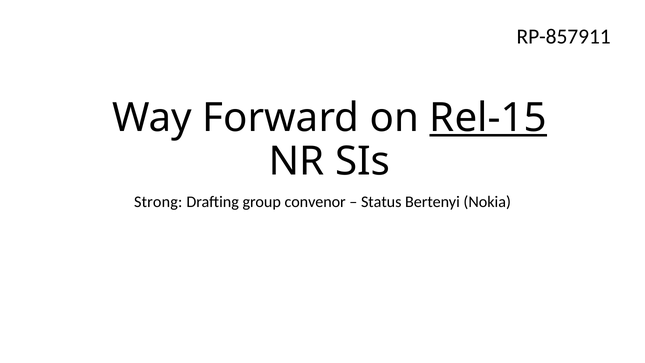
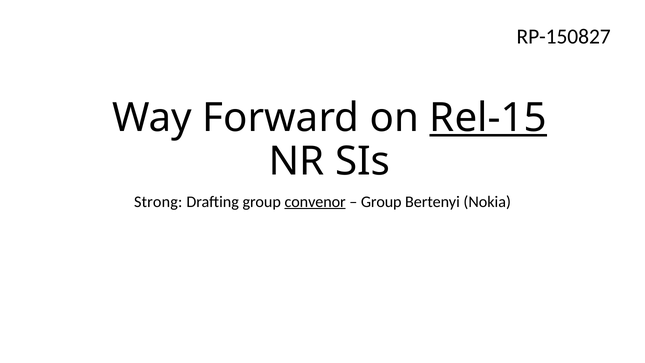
RP-857911: RP-857911 -> RP-150827
convenor underline: none -> present
Status at (381, 202): Status -> Group
